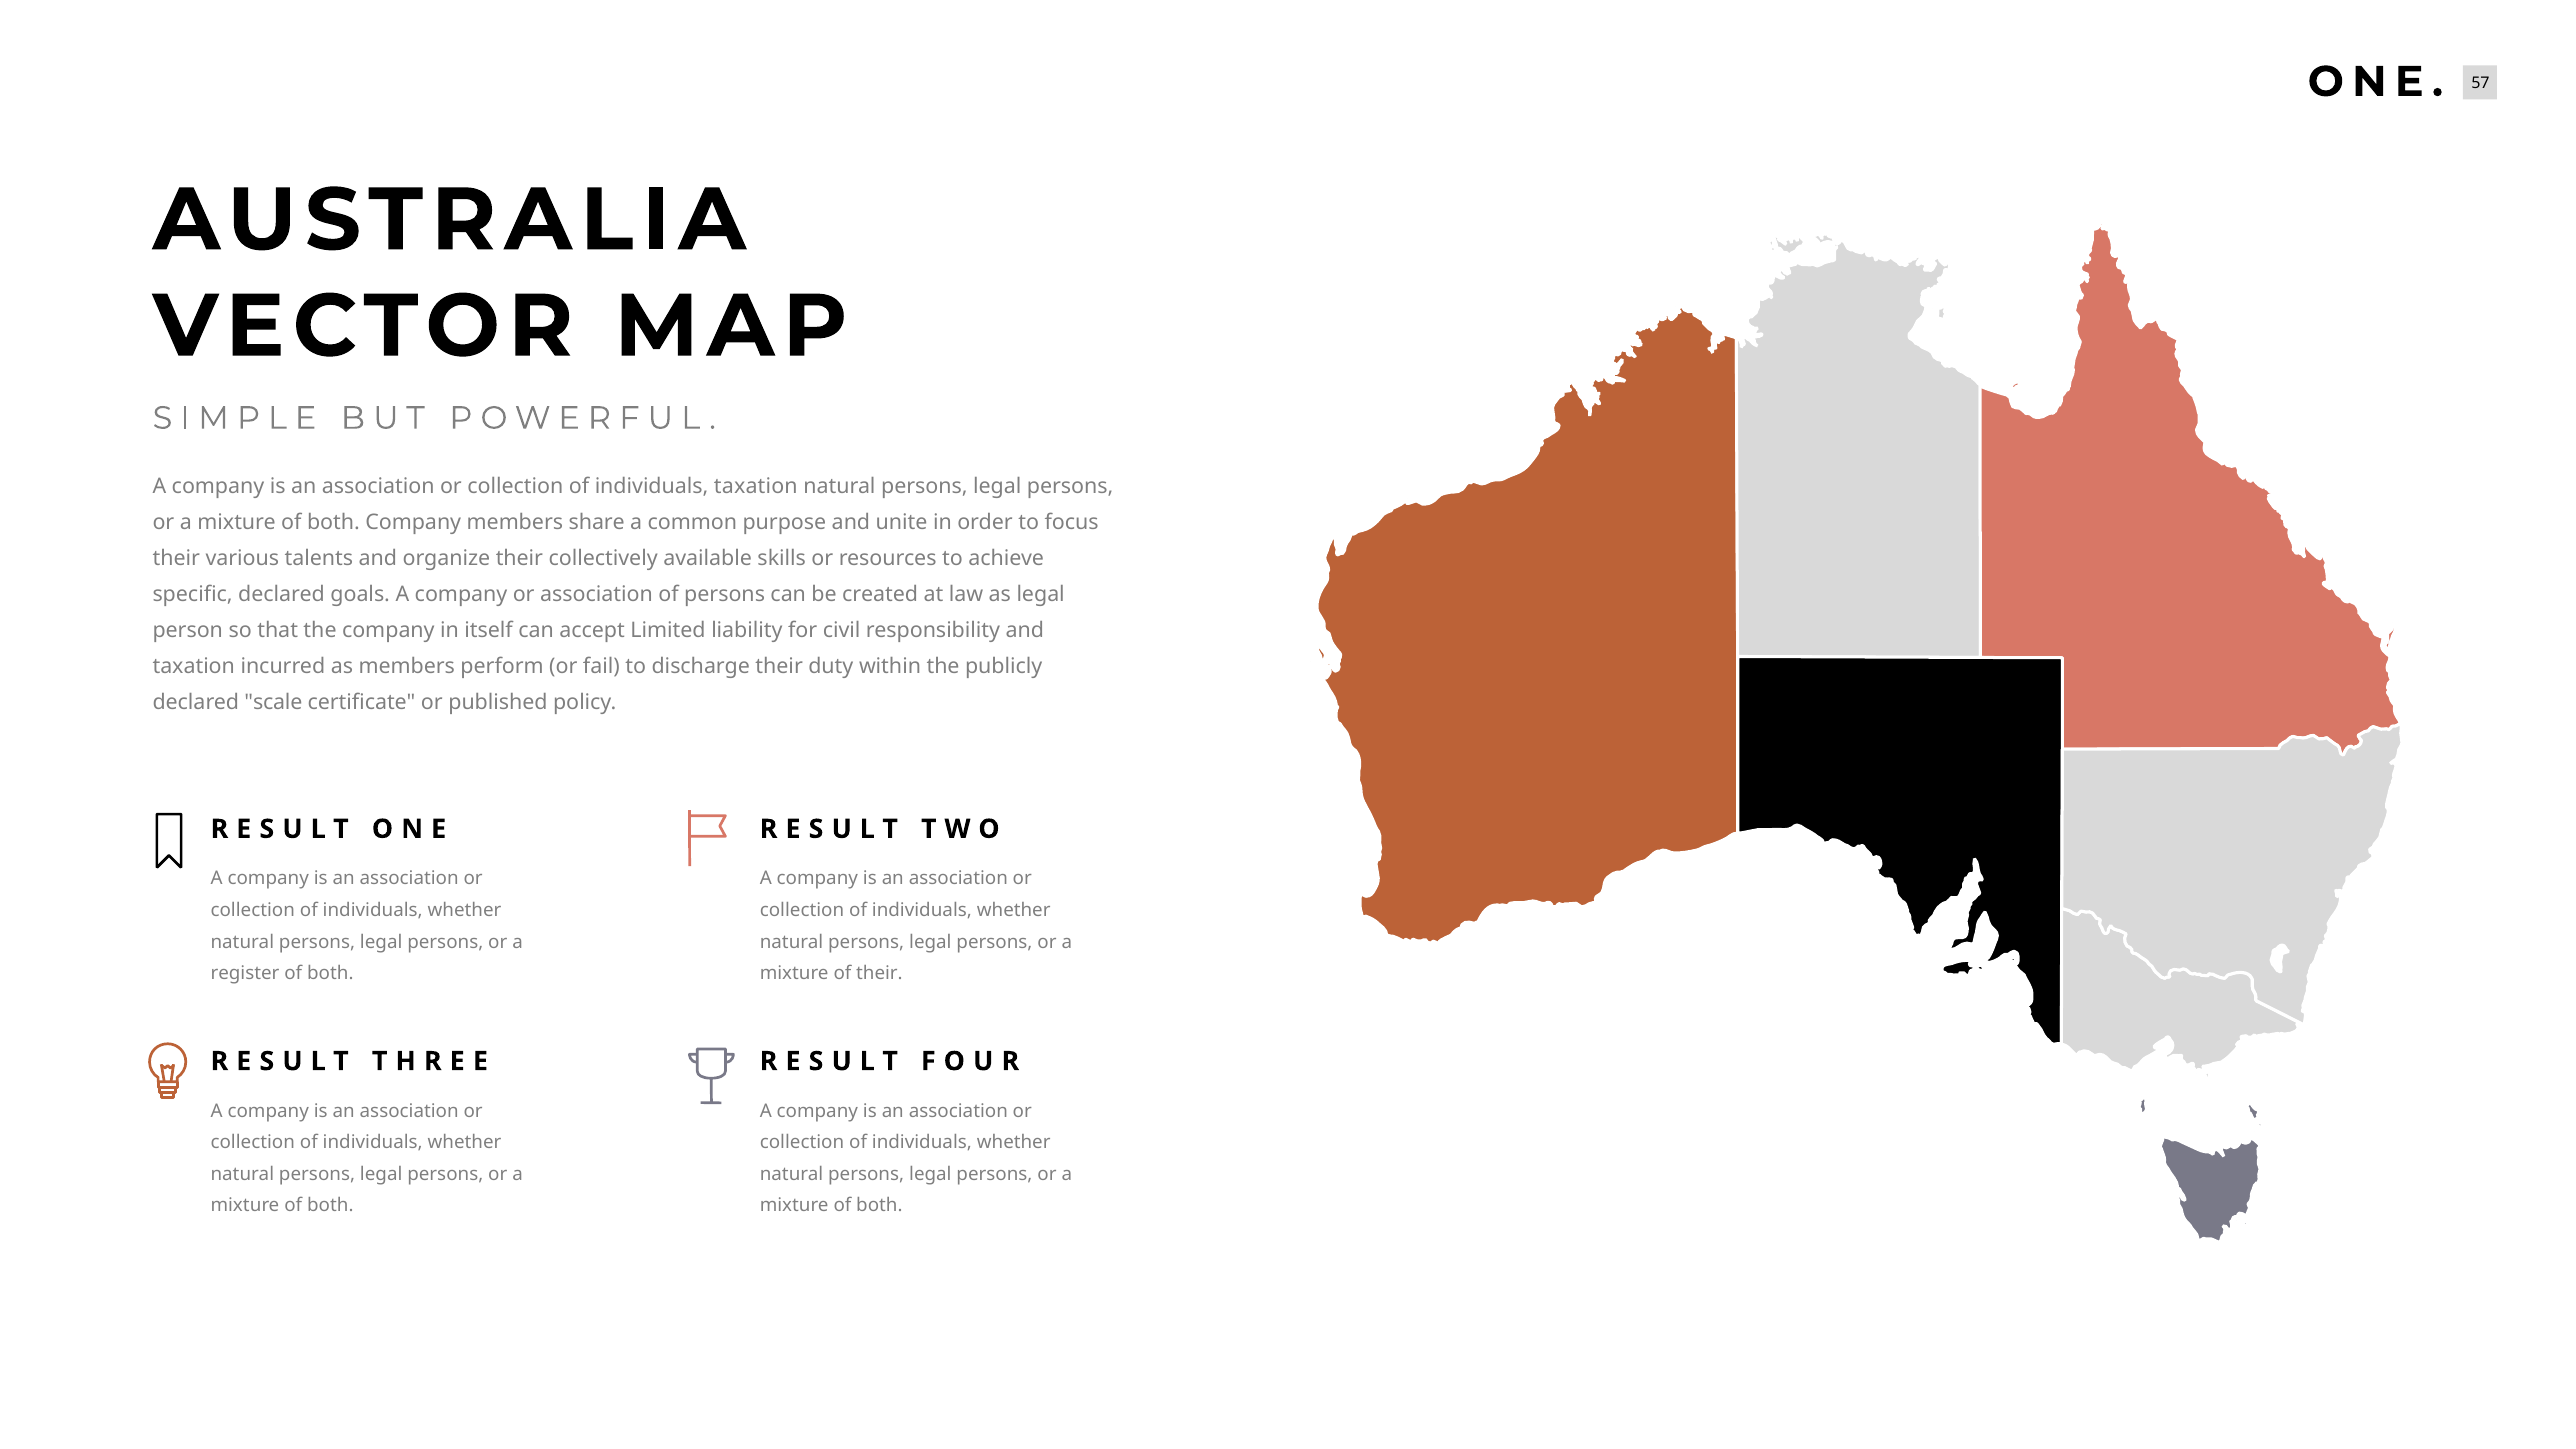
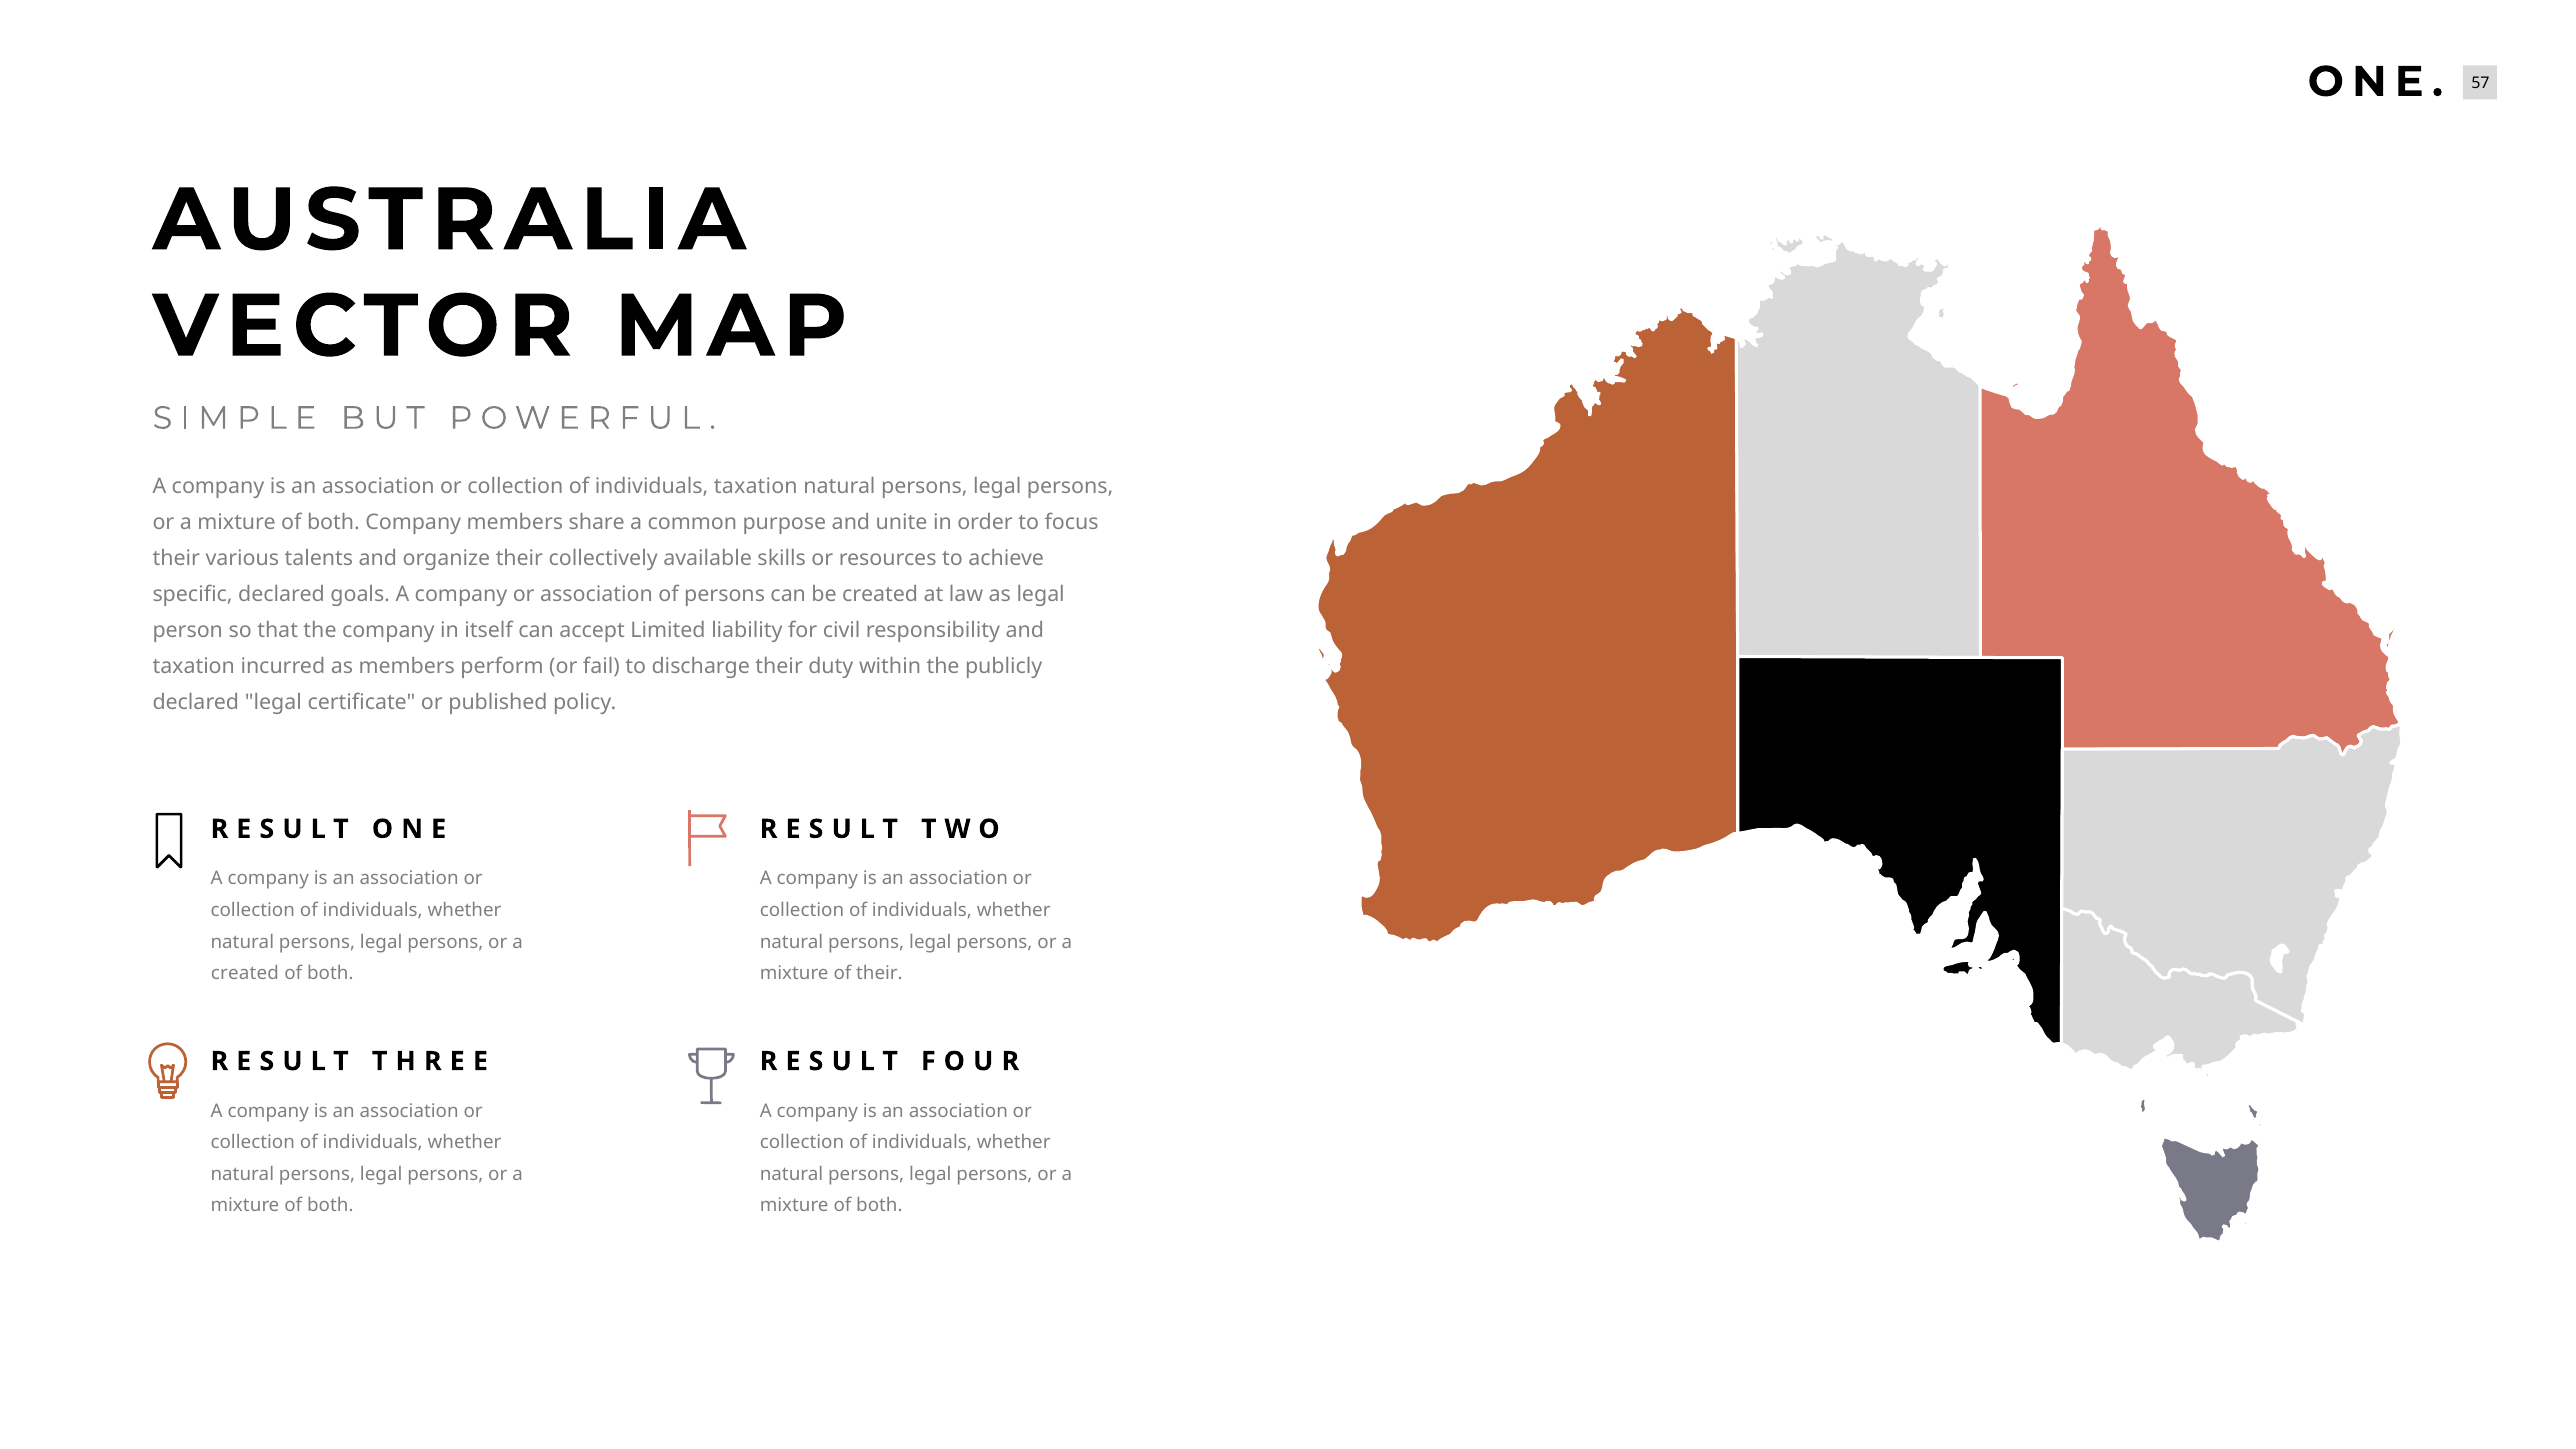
declared scale: scale -> legal
register at (245, 974): register -> created
